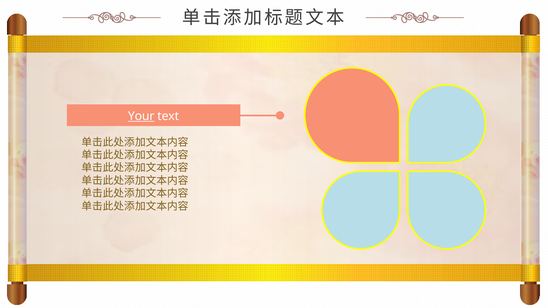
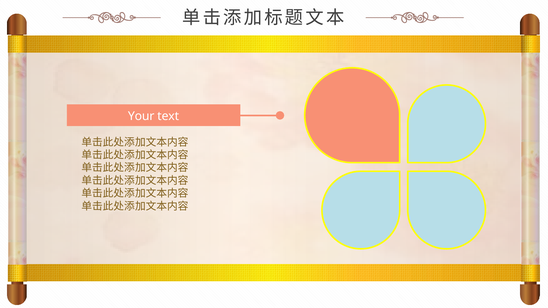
Your underline: present -> none
